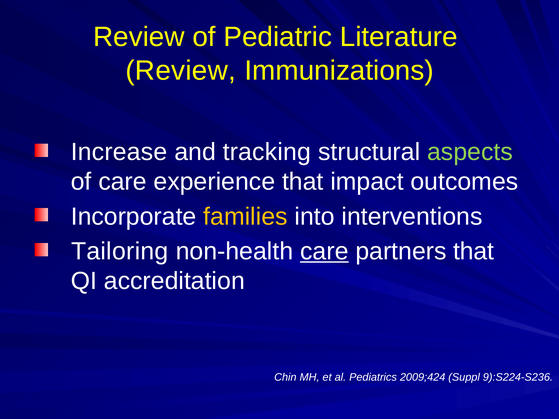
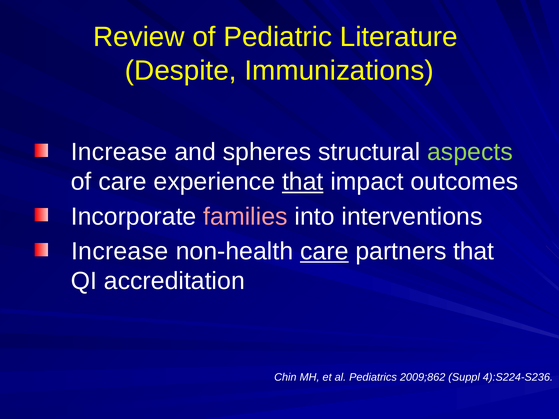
Review at (181, 71): Review -> Despite
tracking: tracking -> spheres
that at (303, 182) underline: none -> present
families colour: yellow -> pink
Tailoring at (120, 251): Tailoring -> Increase
2009;424: 2009;424 -> 2009;862
9):S224-S236: 9):S224-S236 -> 4):S224-S236
